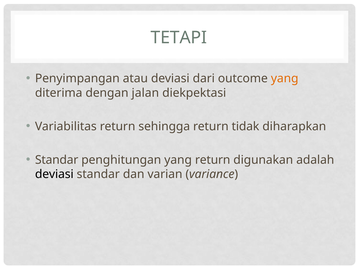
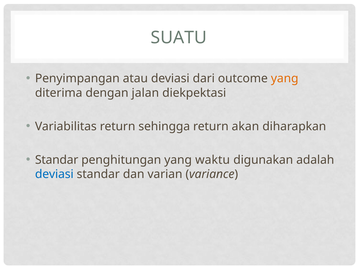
TETAPI: TETAPI -> SUATU
tidak: tidak -> akan
yang return: return -> waktu
deviasi at (54, 174) colour: black -> blue
